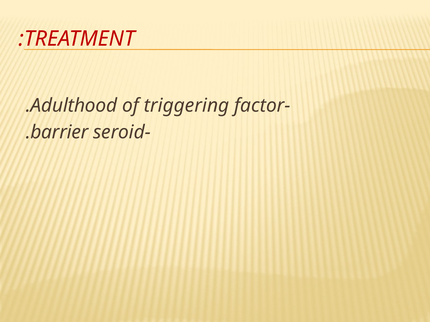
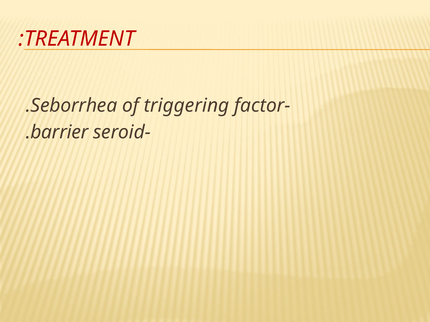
Adulthood: Adulthood -> Seborrhea
